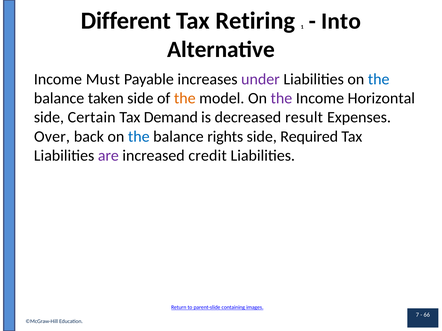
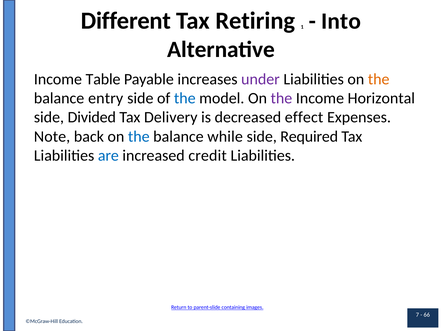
Must: Must -> Table
the at (379, 79) colour: blue -> orange
taken: taken -> entry
the at (185, 98) colour: orange -> blue
Certain: Certain -> Divided
Demand: Demand -> Delivery
result: result -> effect
Over: Over -> Note
rights: rights -> while
are colour: purple -> blue
